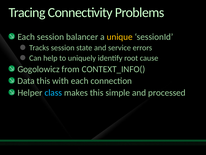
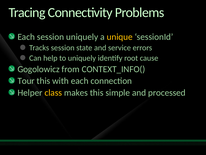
session balancer: balancer -> uniquely
Data: Data -> Tour
class colour: light blue -> yellow
